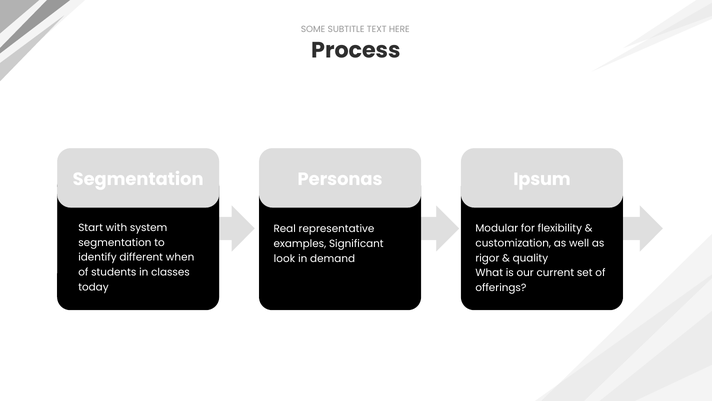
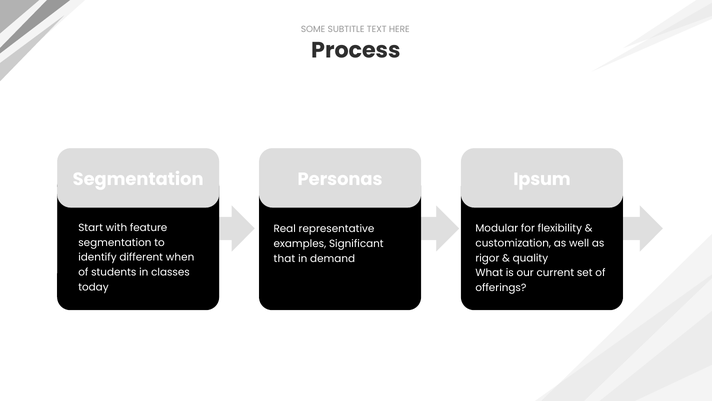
system: system -> feature
look: look -> that
